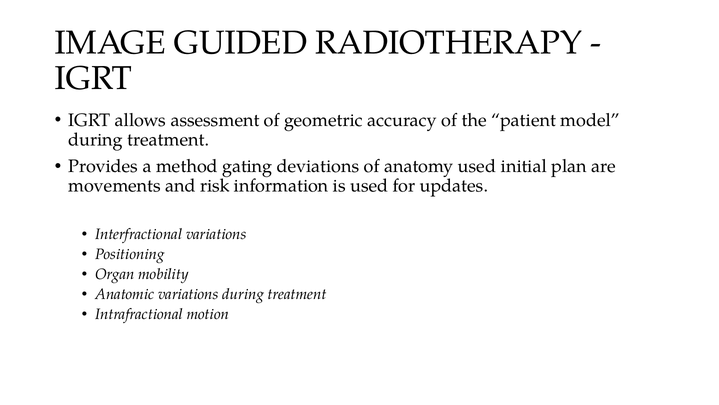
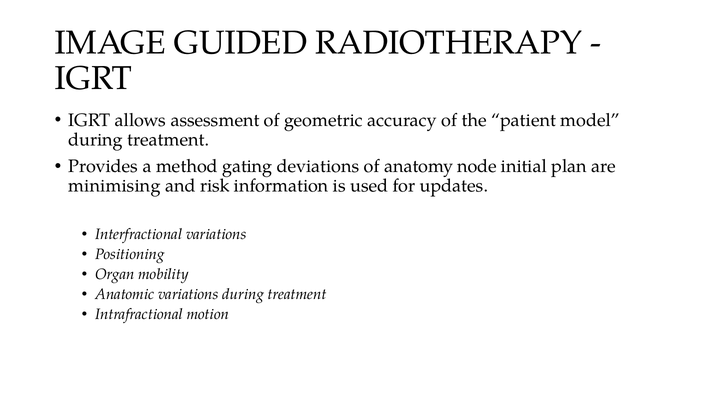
anatomy used: used -> node
movements: movements -> minimising
